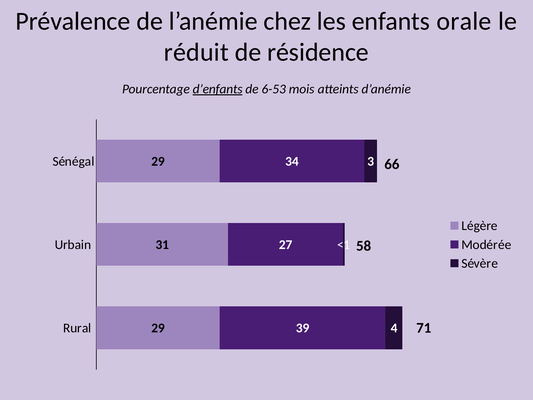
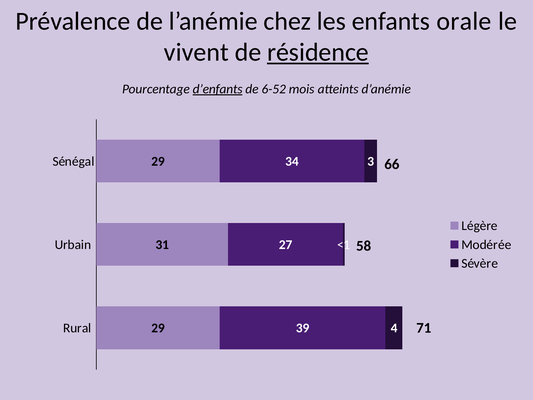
réduit: réduit -> vivent
résidence underline: none -> present
6-53: 6-53 -> 6-52
